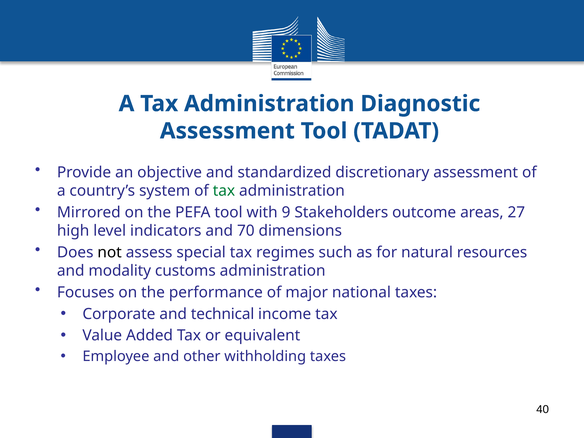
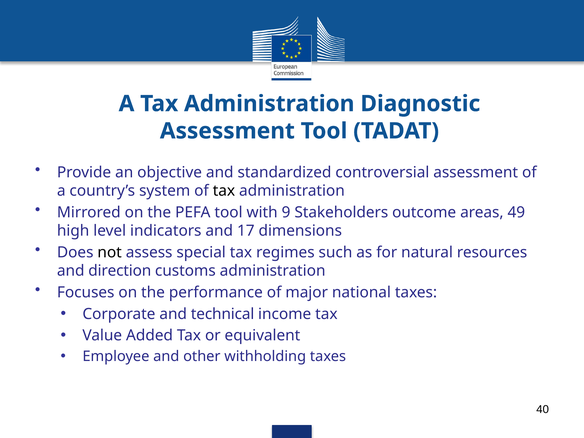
discretionary: discretionary -> controversial
tax at (224, 191) colour: green -> black
27: 27 -> 49
70: 70 -> 17
modality: modality -> direction
